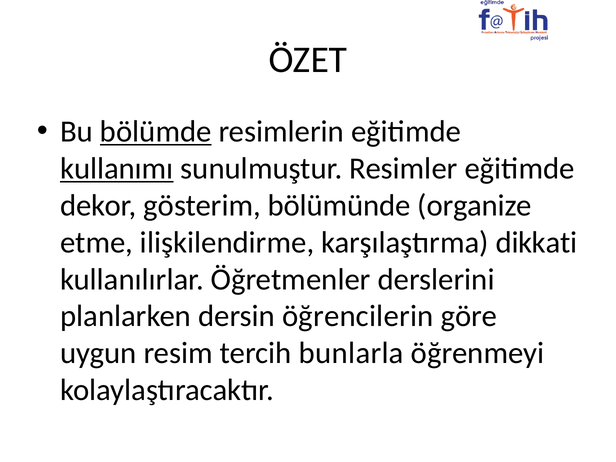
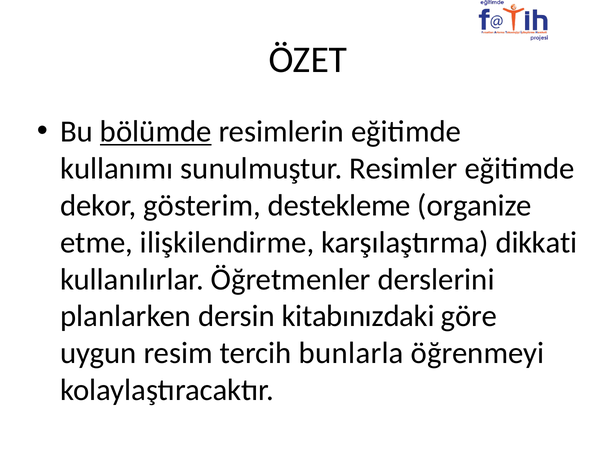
kullanımı underline: present -> none
bölümünde: bölümünde -> destekleme
öğrencilerin: öğrencilerin -> kitabınızdaki
